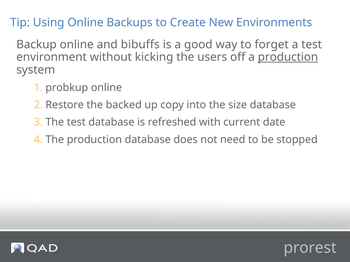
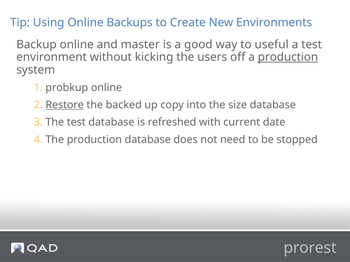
bibuffs: bibuffs -> master
forget: forget -> useful
Restore underline: none -> present
